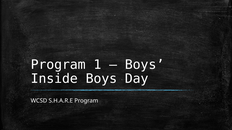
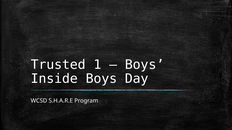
Program at (58, 65): Program -> Trusted
